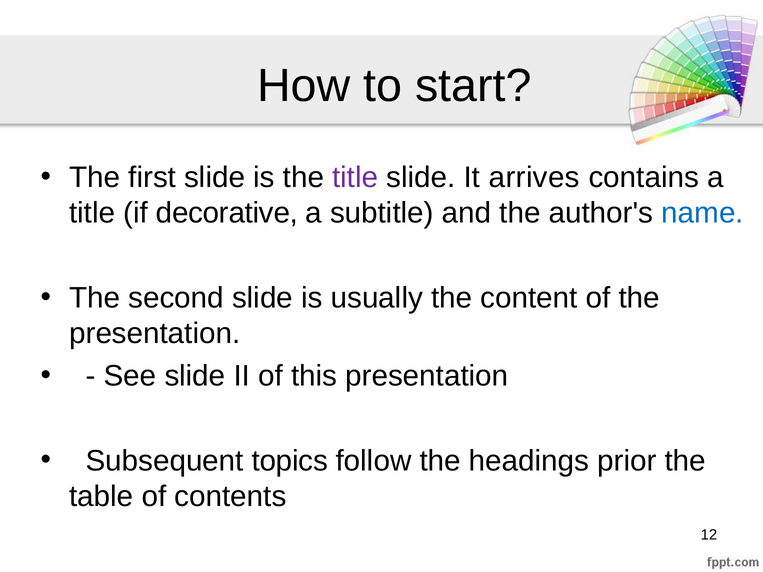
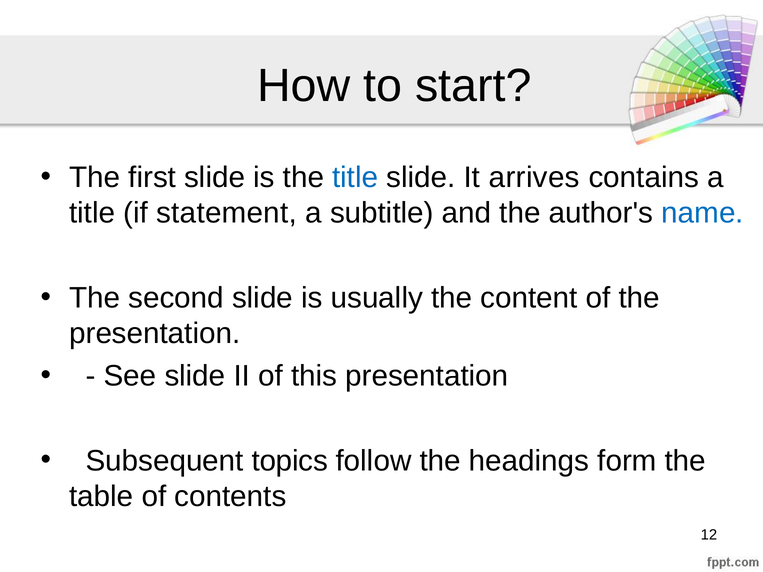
title at (355, 178) colour: purple -> blue
decorative: decorative -> statement
prior: prior -> form
